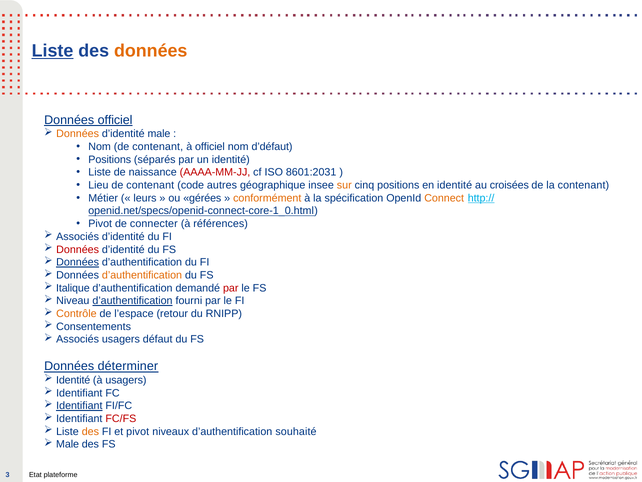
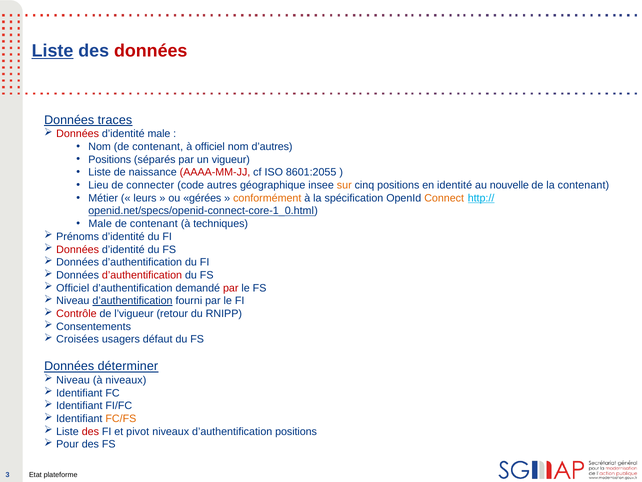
données at (151, 51) colour: orange -> red
Données officiel: officiel -> traces
Données at (78, 134) colour: orange -> red
d’défaut: d’défaut -> d’autres
un identité: identité -> vigueur
8601:2031: 8601:2031 -> 8601:2055
Lieu de contenant: contenant -> connecter
croisées: croisées -> nouvelle
Pivot at (100, 224): Pivot -> Male
connecter at (154, 224): connecter -> contenant
références: références -> techniques
Associés at (78, 236): Associés -> Prénoms
Données at (78, 262) underline: present -> none
d’authentification at (142, 275) colour: orange -> red
Italique at (73, 288): Italique -> Officiel
Contrôle colour: orange -> red
l’espace: l’espace -> l’vigueur
Associés at (78, 339): Associés -> Croisées
Identité at (73, 380): Identité -> Niveau
à usagers: usagers -> niveaux
Identifiant at (79, 405) underline: present -> none
FC/FS colour: red -> orange
des at (90, 431) colour: orange -> red
d’authentification souhaité: souhaité -> positions
Male at (68, 444): Male -> Pour
